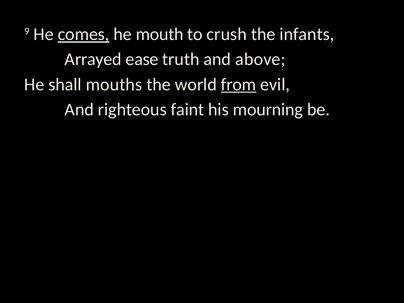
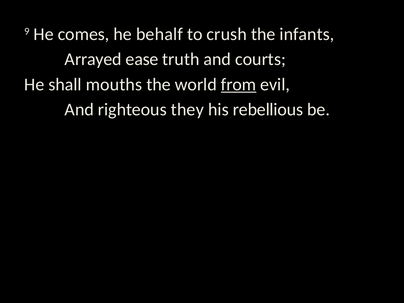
comes underline: present -> none
mouth: mouth -> behalf
above: above -> courts
faint: faint -> they
mourning: mourning -> rebellious
